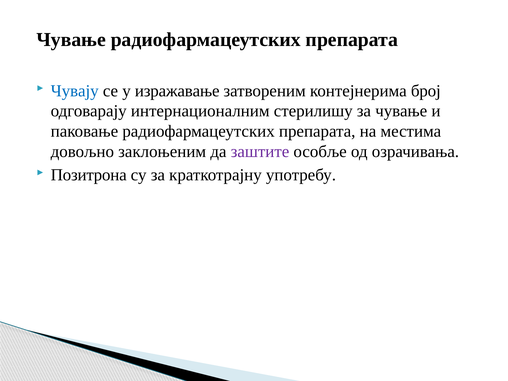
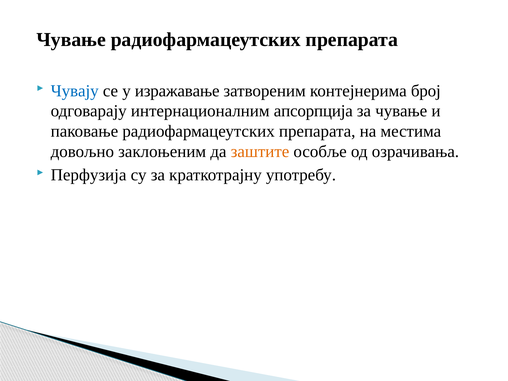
стерилишу: стерилишу -> апсорпција
заштите colour: purple -> orange
Позитрона: Позитрона -> Перфузија
